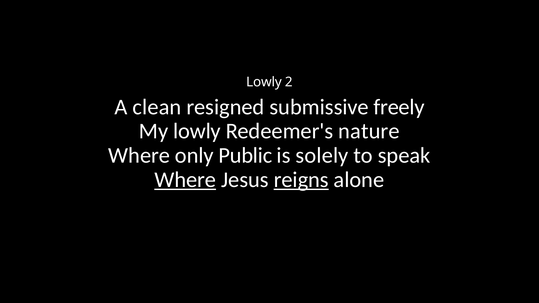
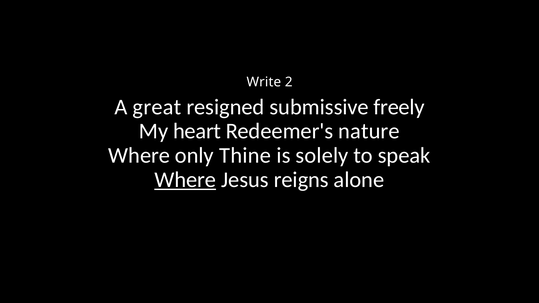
Lowly at (264, 82): Lowly -> Write
clean: clean -> great
My lowly: lowly -> heart
Public: Public -> Thine
reigns underline: present -> none
